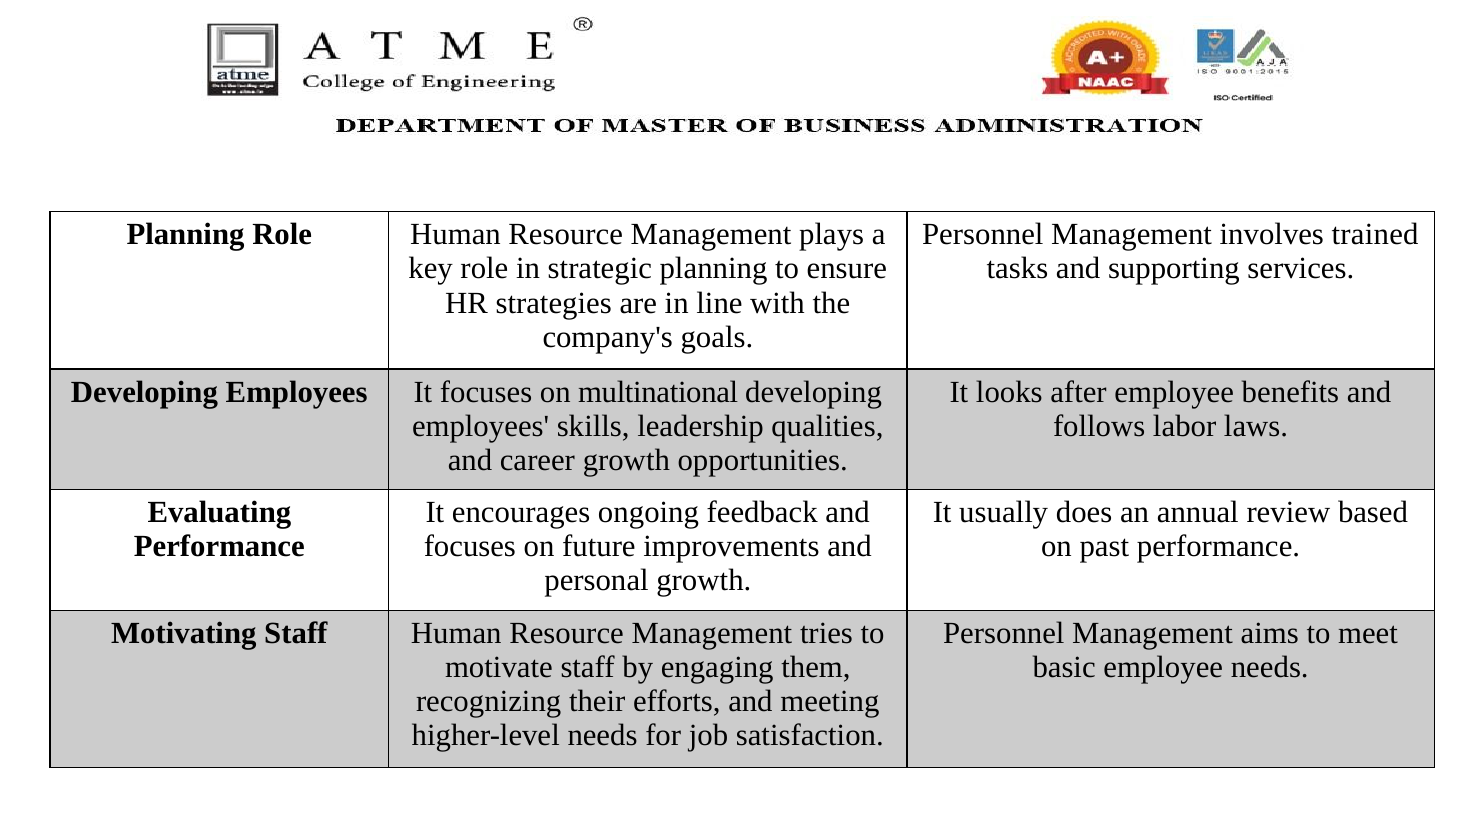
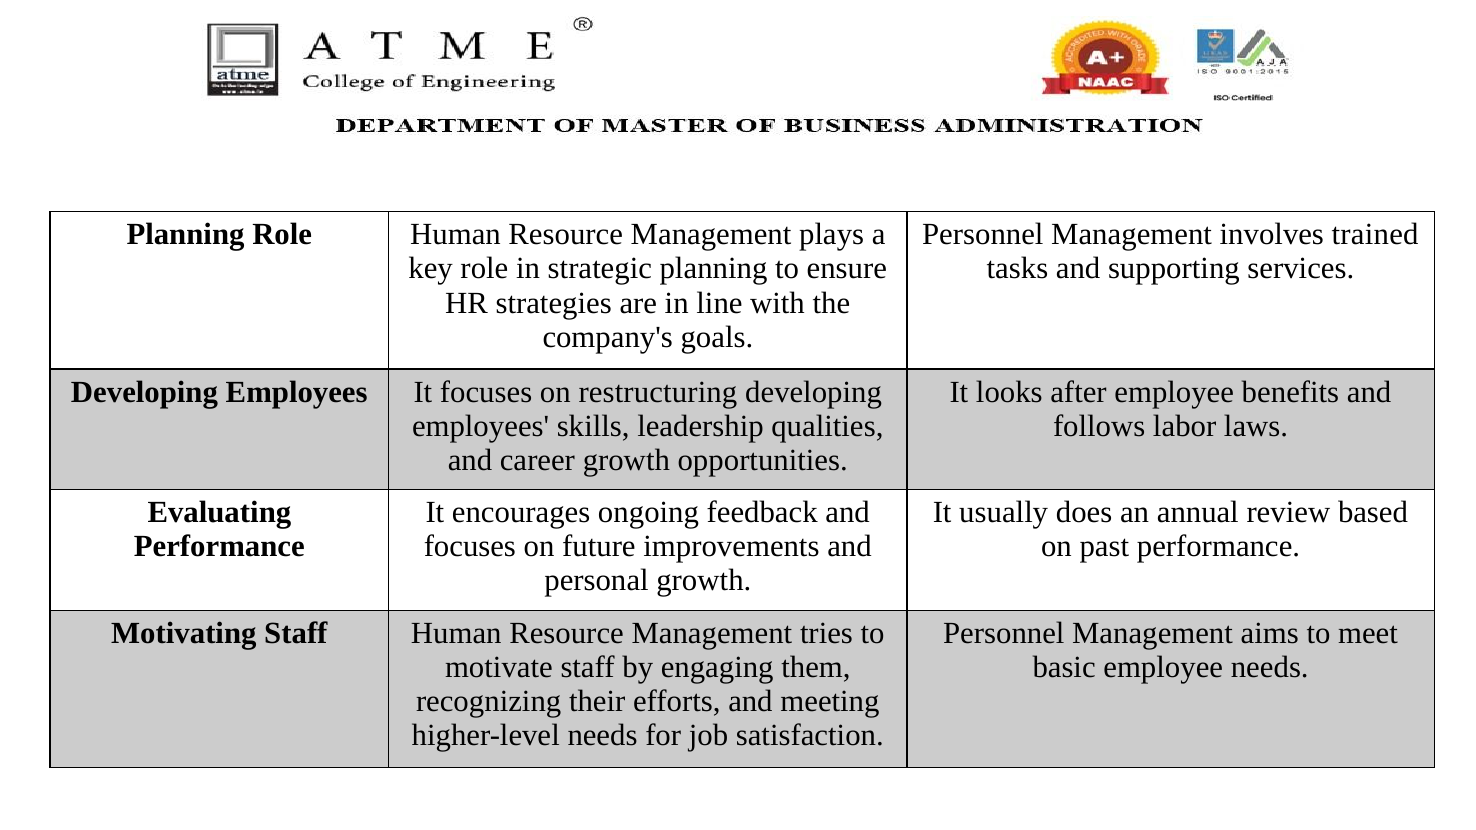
multinational: multinational -> restructuring
